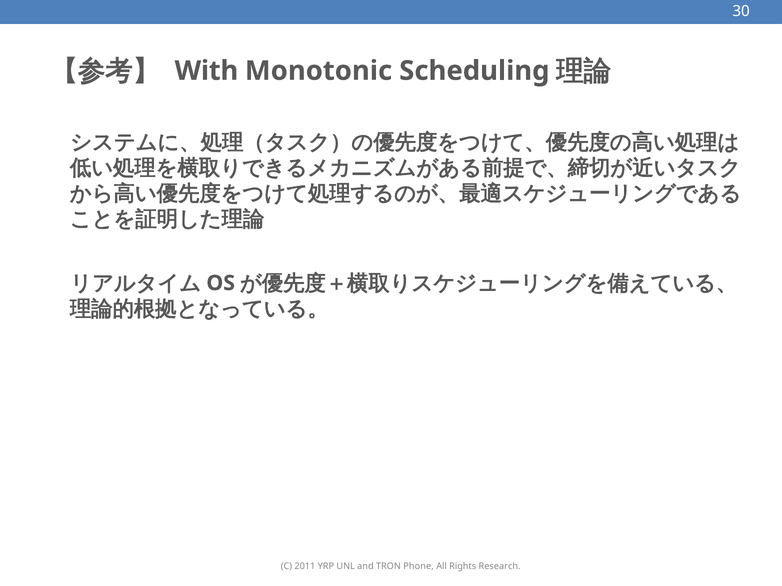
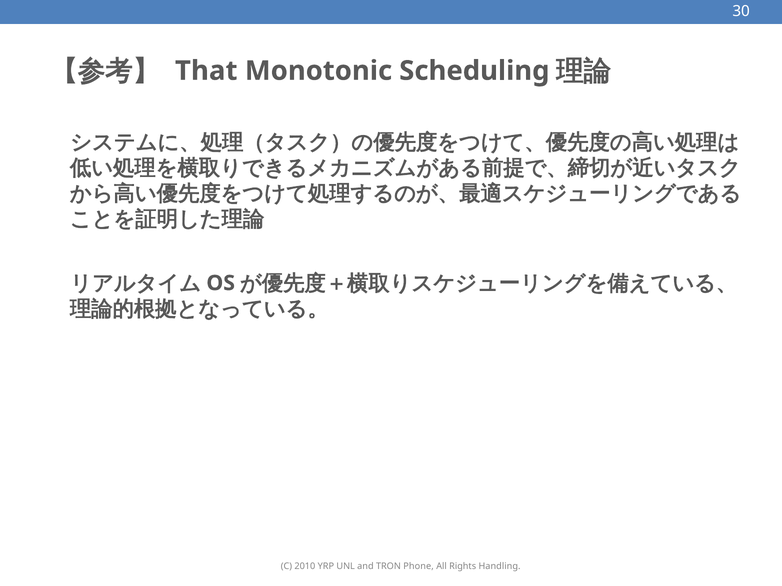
With: With -> That
2011: 2011 -> 2010
Research: Research -> Handling
